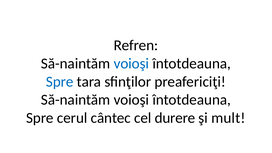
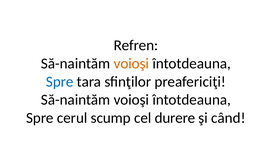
voioşi at (131, 63) colour: blue -> orange
cântec: cântec -> scump
mult: mult -> când
